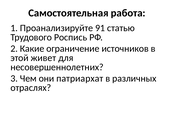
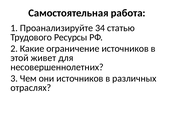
91: 91 -> 34
Роспись: Роспись -> Ресурсы
они патриархат: патриархат -> источников
